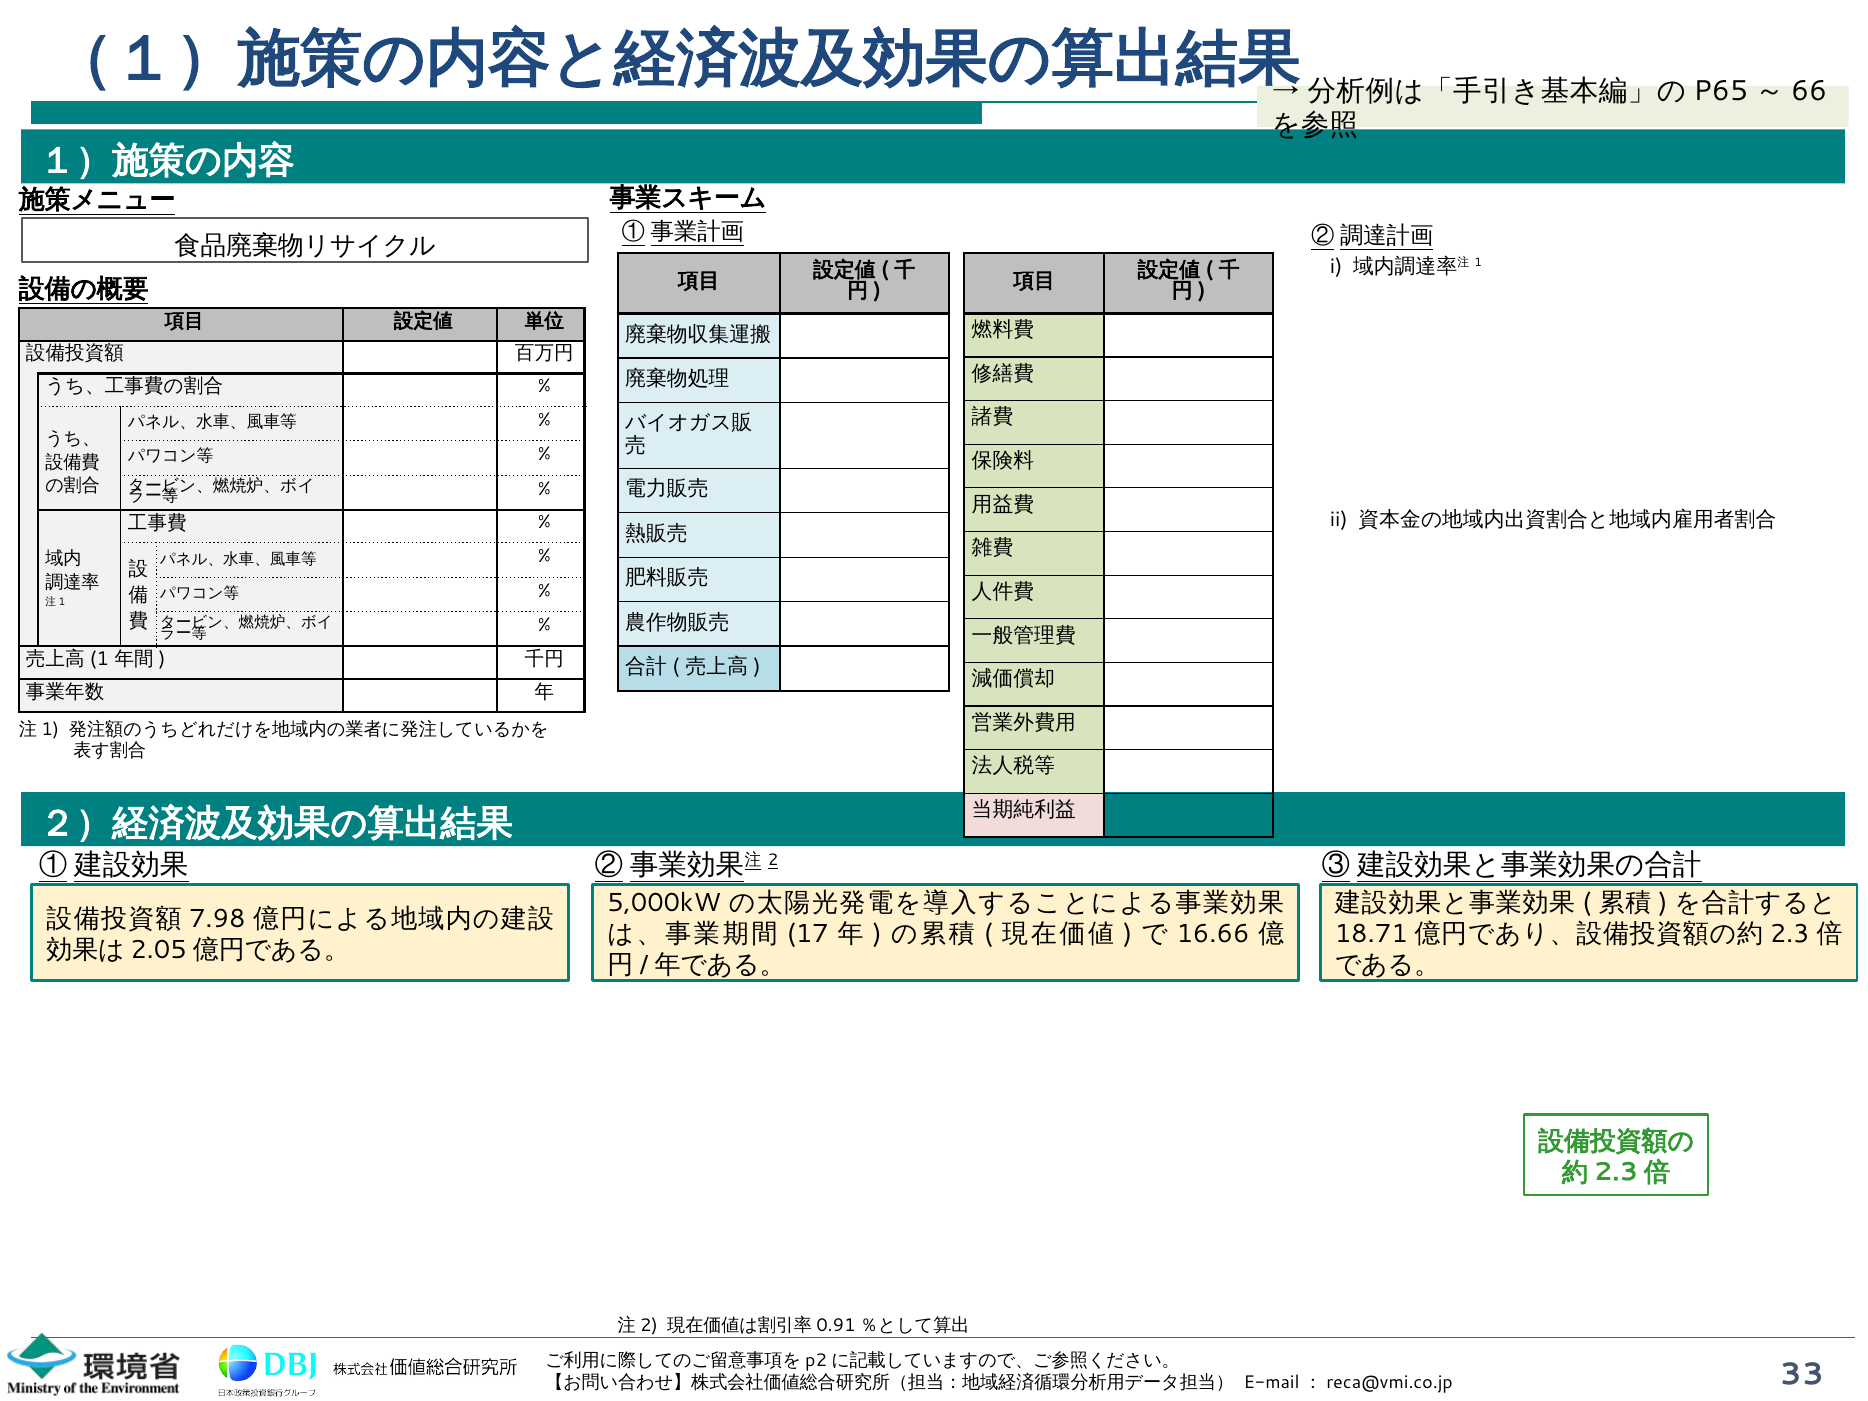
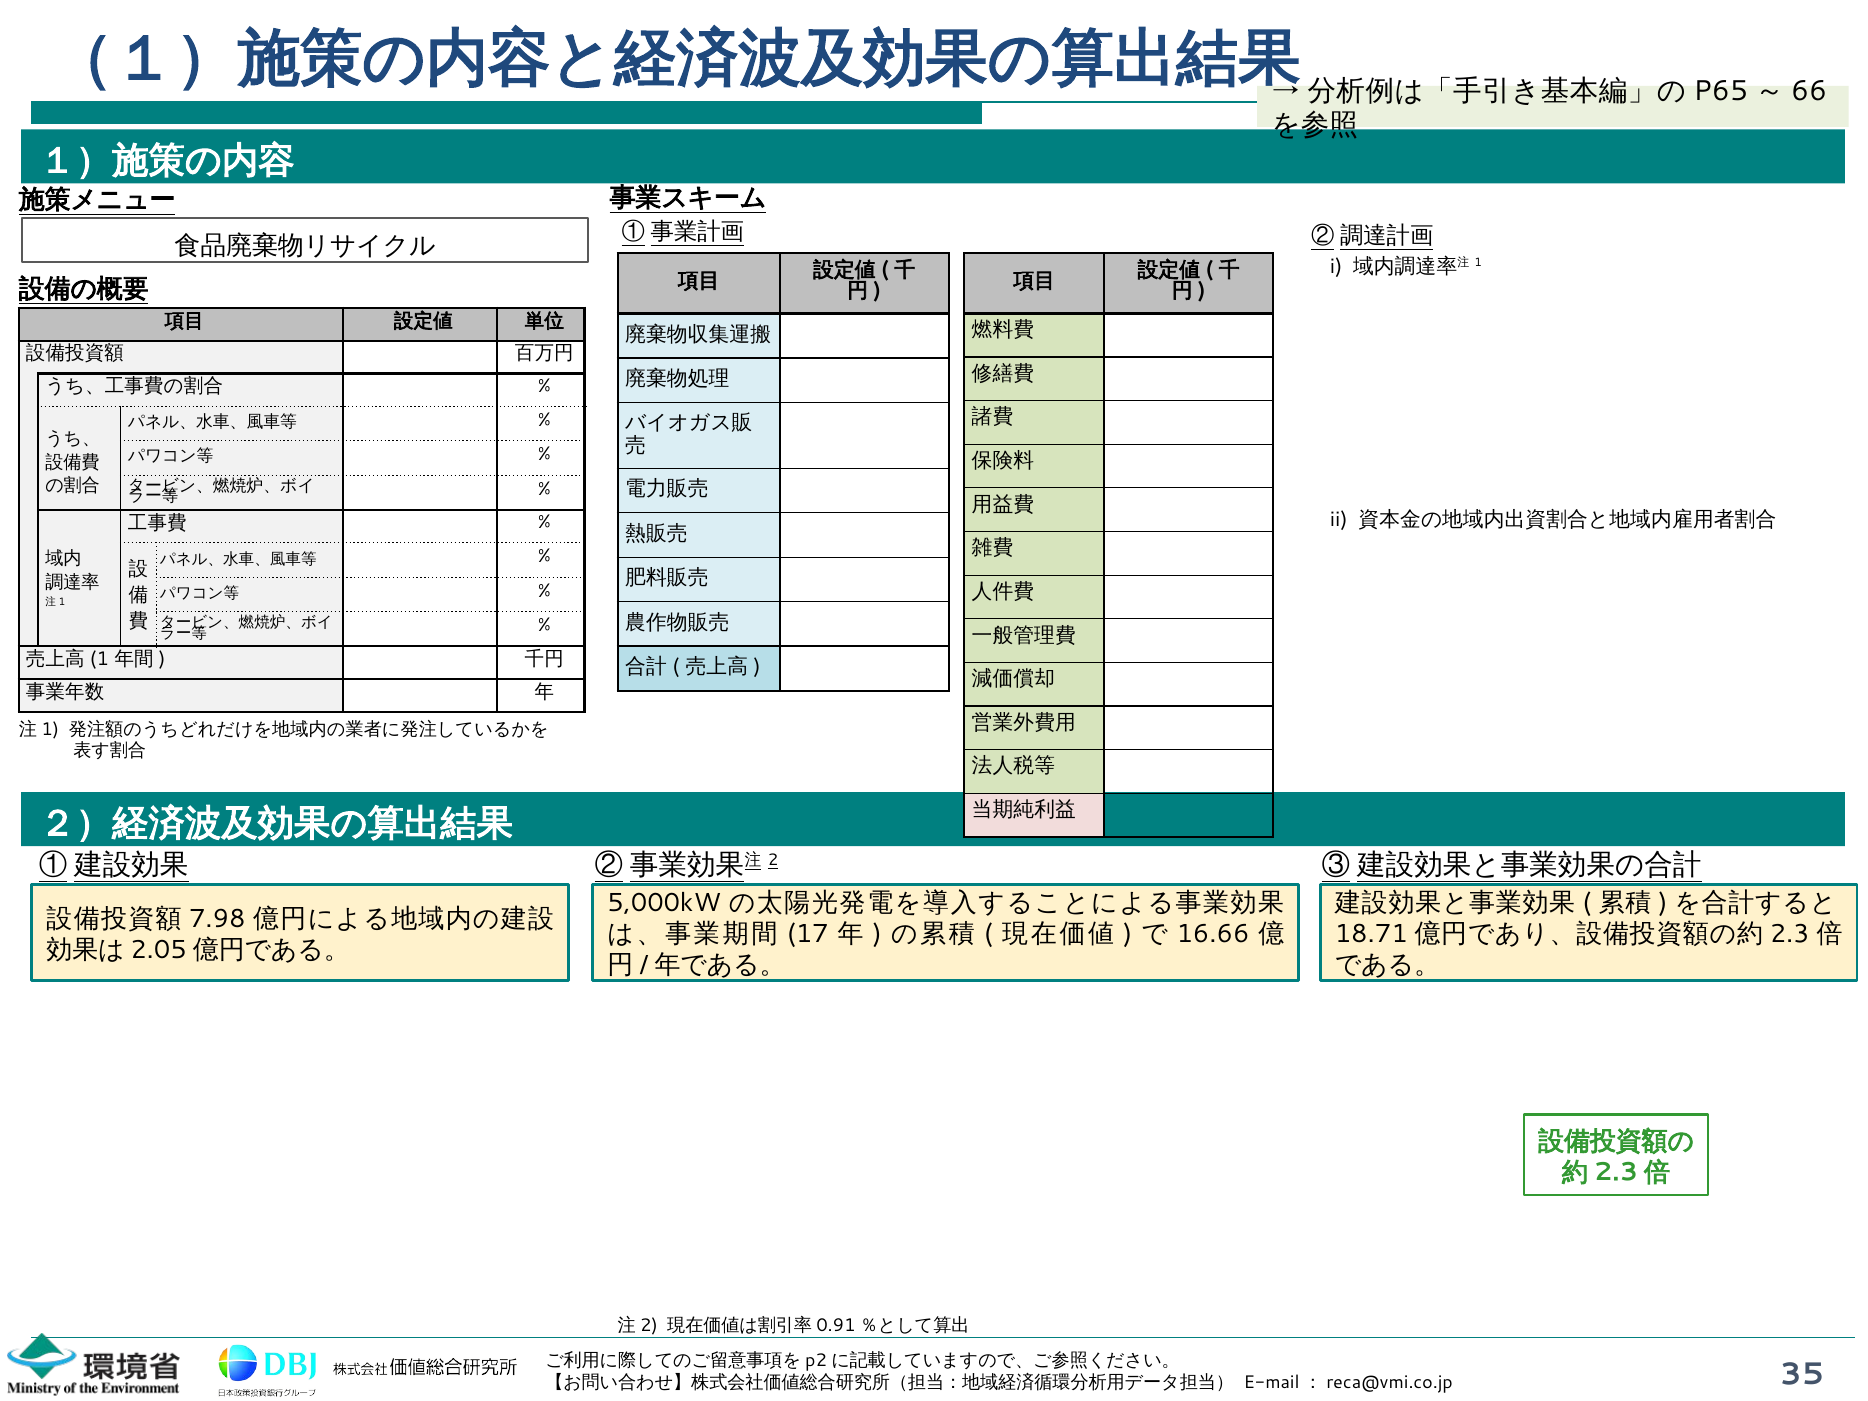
33: 33 -> 35
